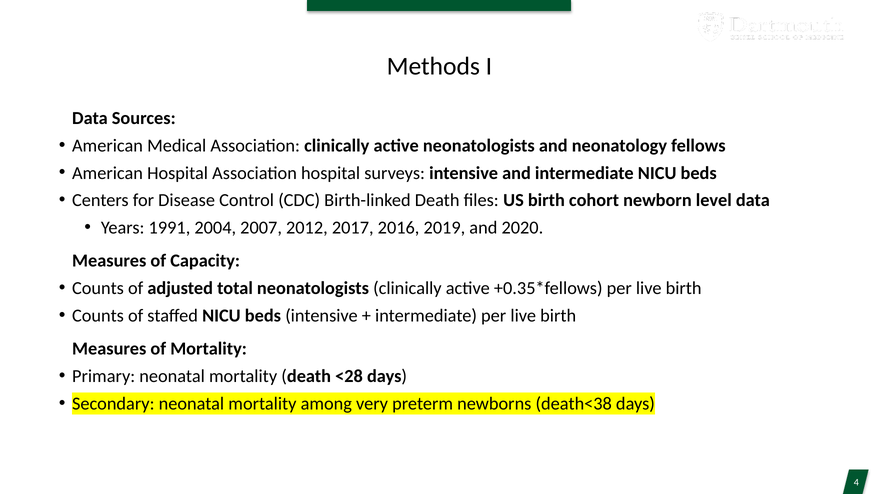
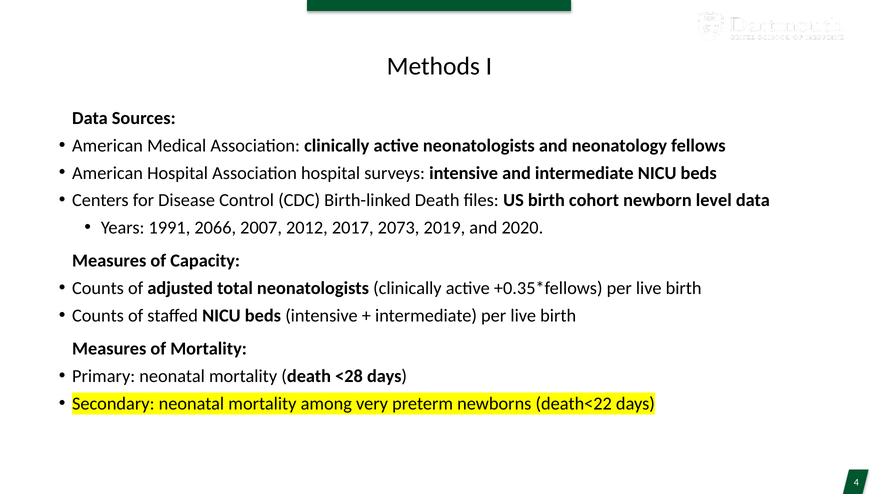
2004: 2004 -> 2066
2016: 2016 -> 2073
death<38: death<38 -> death<22
